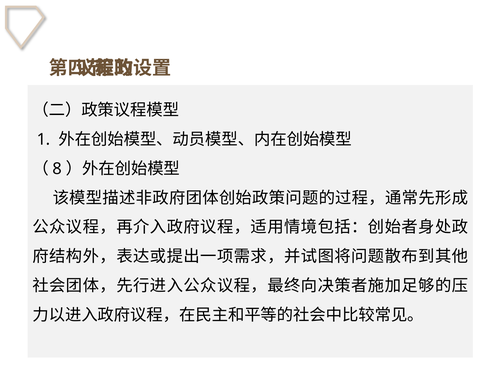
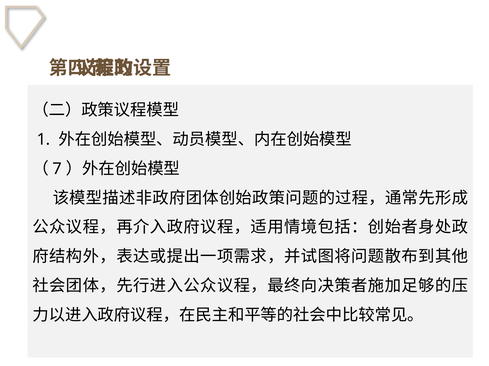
8: 8 -> 7
